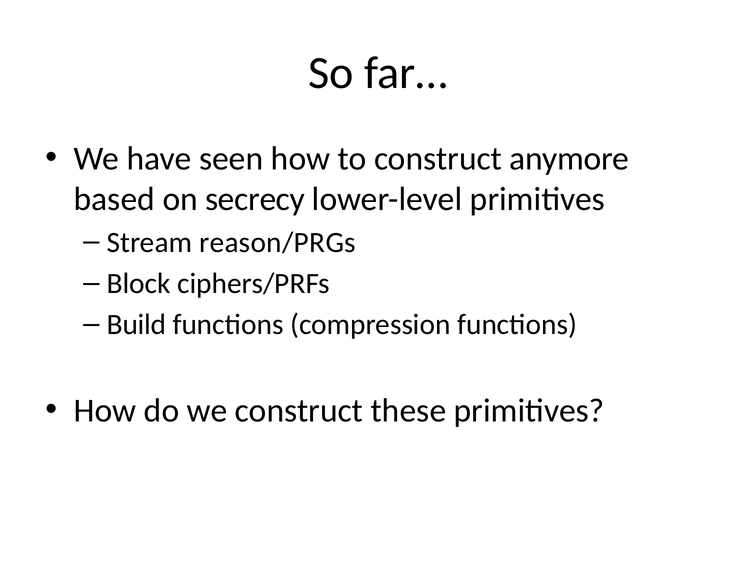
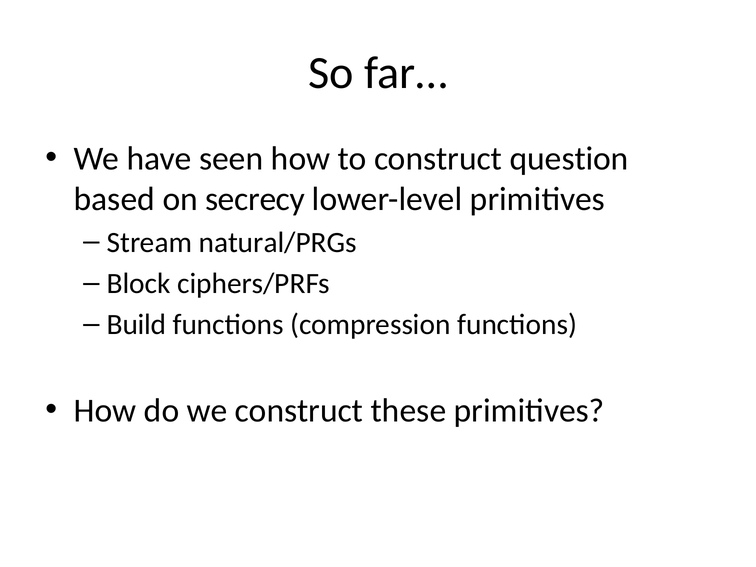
anymore: anymore -> question
reason/PRGs: reason/PRGs -> natural/PRGs
